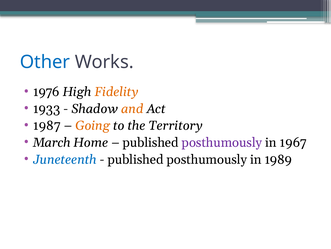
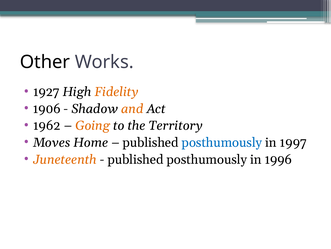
Other colour: blue -> black
1976: 1976 -> 1927
1933: 1933 -> 1906
1987: 1987 -> 1962
March: March -> Moves
posthumously at (222, 142) colour: purple -> blue
1967: 1967 -> 1997
Juneteenth colour: blue -> orange
1989: 1989 -> 1996
